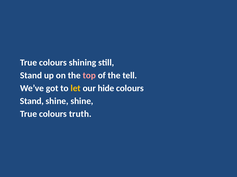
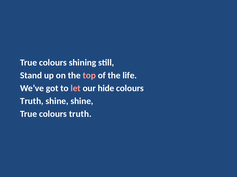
tell: tell -> life
let colour: yellow -> pink
Stand at (32, 102): Stand -> Truth
